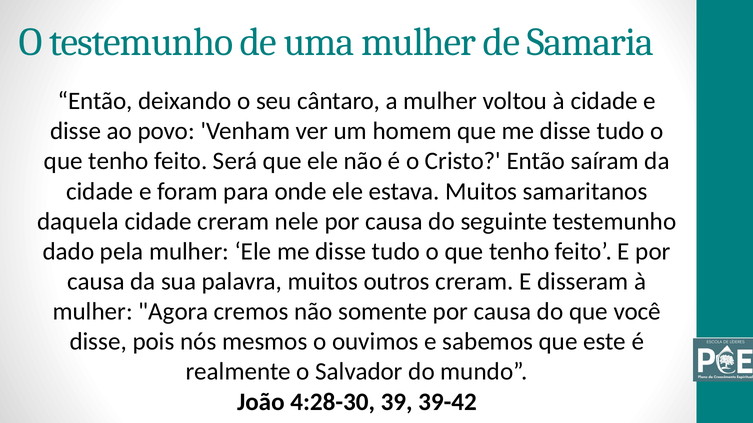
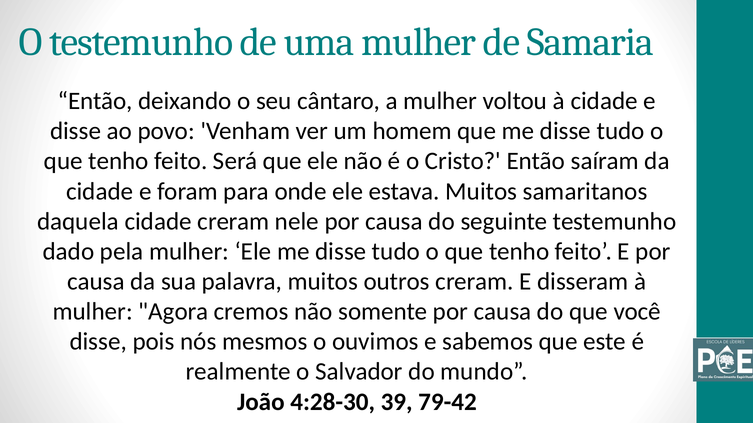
39-42: 39-42 -> 79-42
